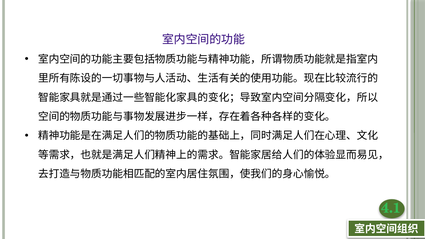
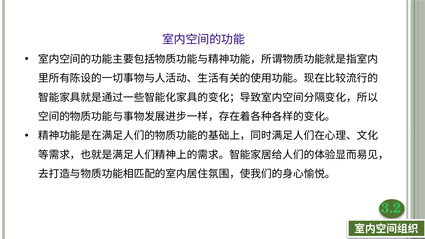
4.1: 4.1 -> 3.2
